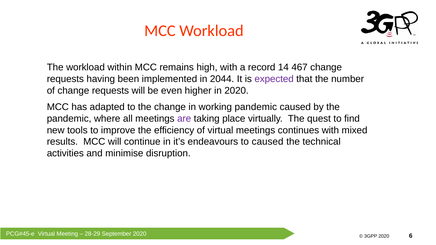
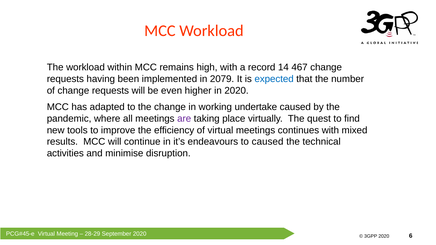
2044: 2044 -> 2079
expected colour: purple -> blue
working pandemic: pandemic -> undertake
